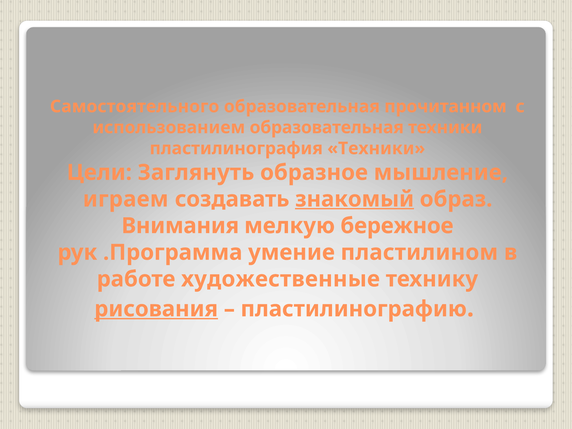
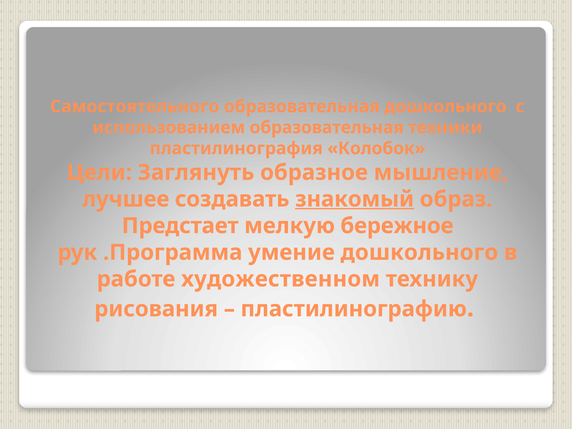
образовательная прочитанном: прочитанном -> дошкольного
пластилинография Техники: Техники -> Колобок
играем: играем -> лучшее
Внимания: Внимания -> Предстает
умение пластилином: пластилином -> дошкольного
художественные: художественные -> художественном
рисования underline: present -> none
